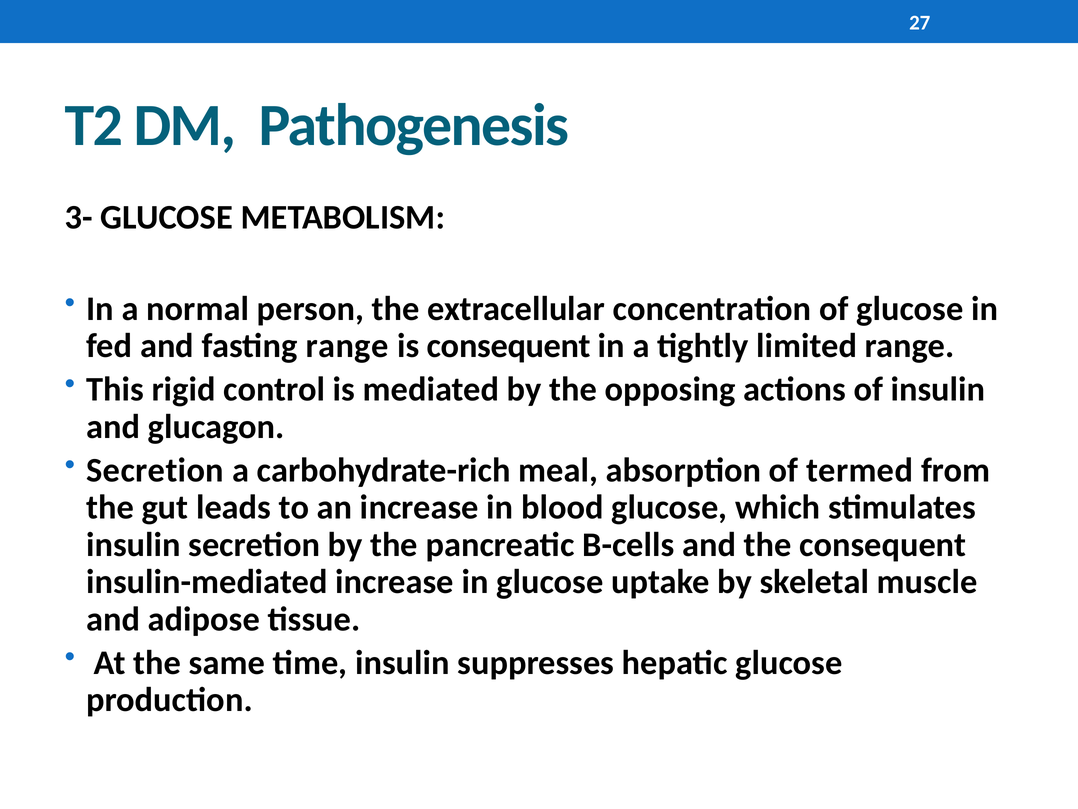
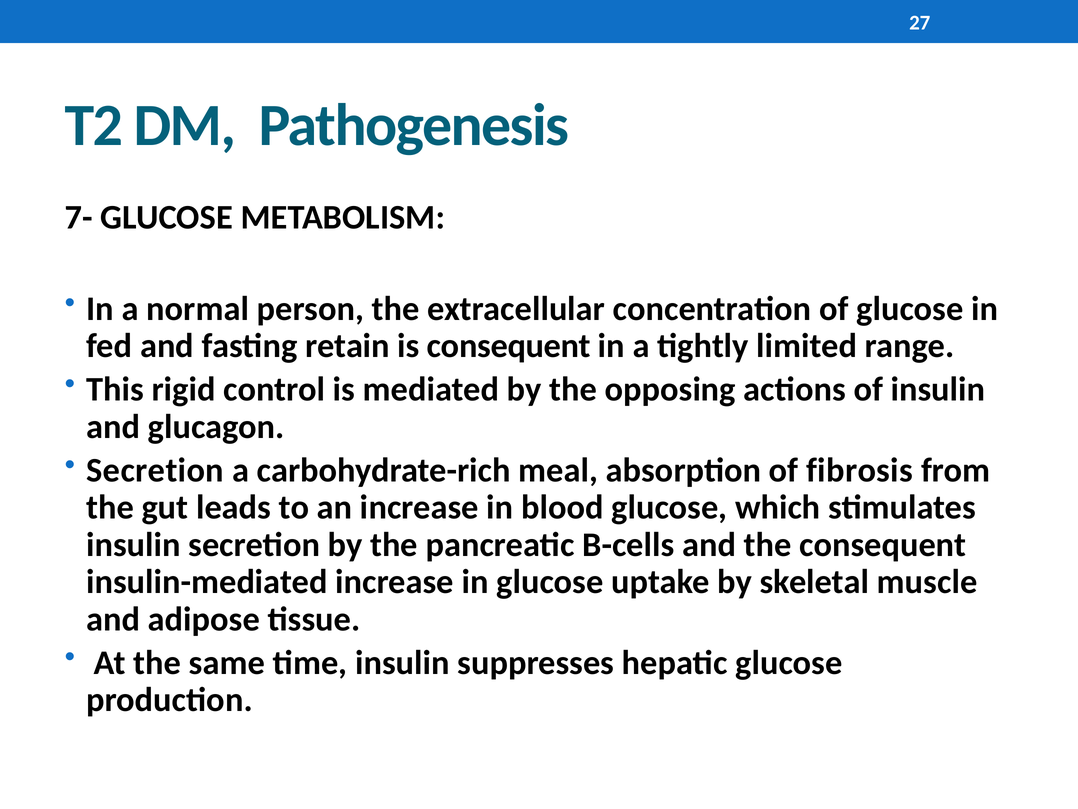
3-: 3- -> 7-
fasting range: range -> retain
termed: termed -> fibrosis
